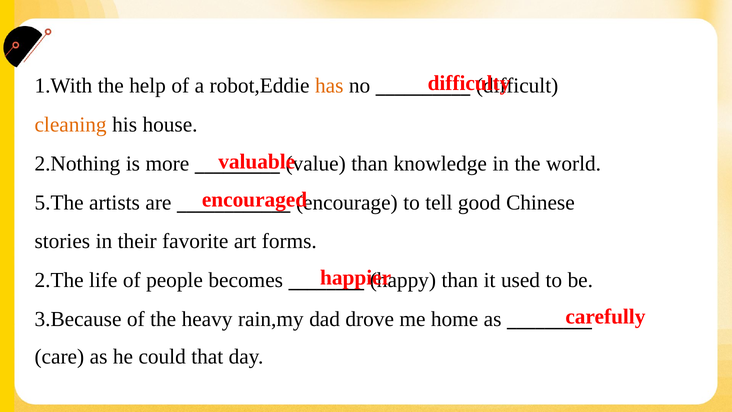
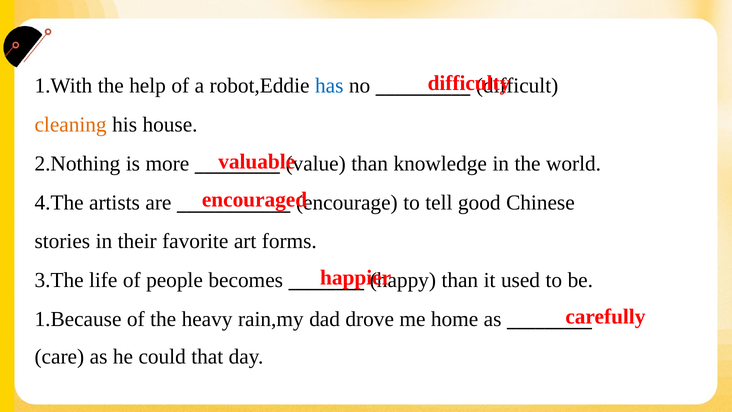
has colour: orange -> blue
5.The: 5.The -> 4.The
2.The: 2.The -> 3.The
3.Because: 3.Because -> 1.Because
